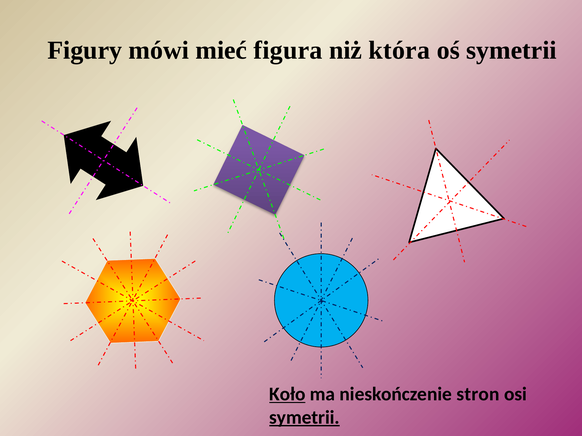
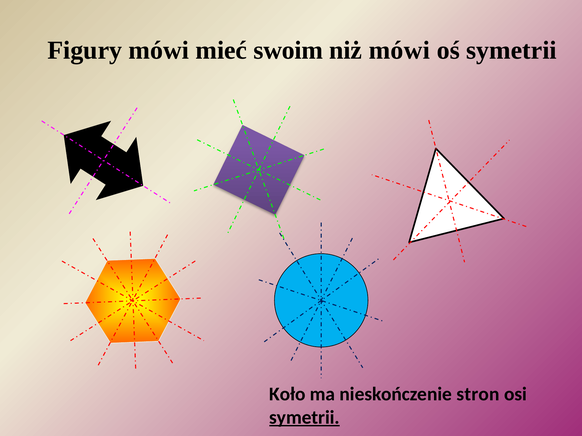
figura: figura -> swoim
niż która: która -> mówi
Koło underline: present -> none
